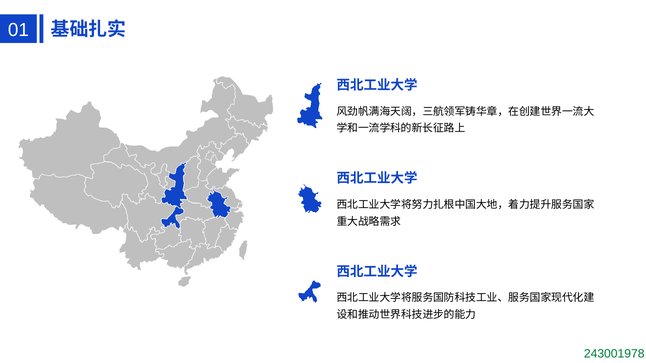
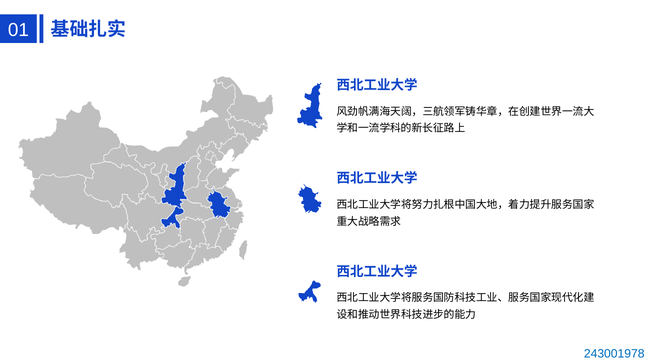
243001978 colour: green -> blue
